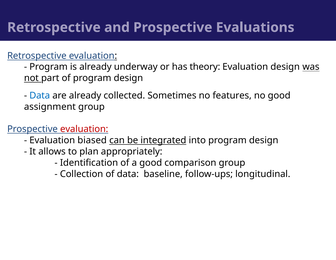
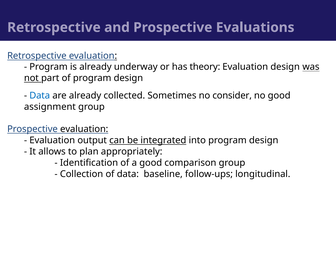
features: features -> consider
evaluation at (84, 129) colour: red -> black
biased: biased -> output
